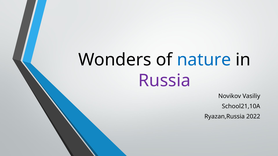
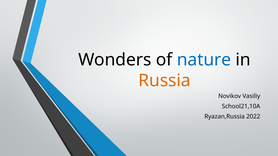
Russia colour: purple -> orange
